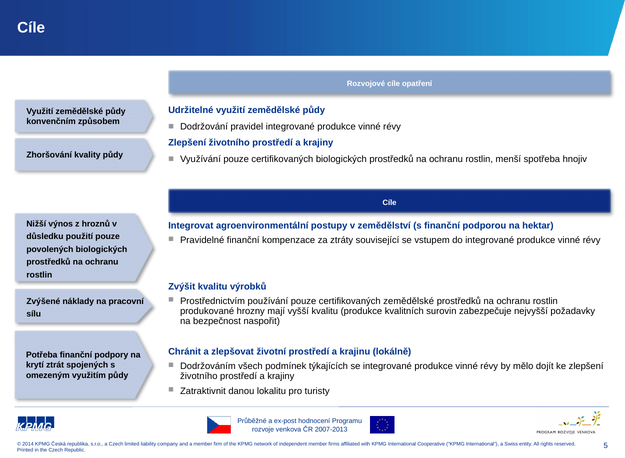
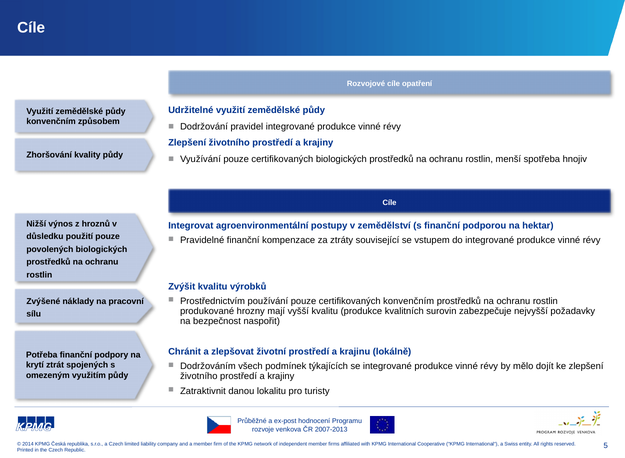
certifikovaných zemědělské: zemědělské -> konvenčním
